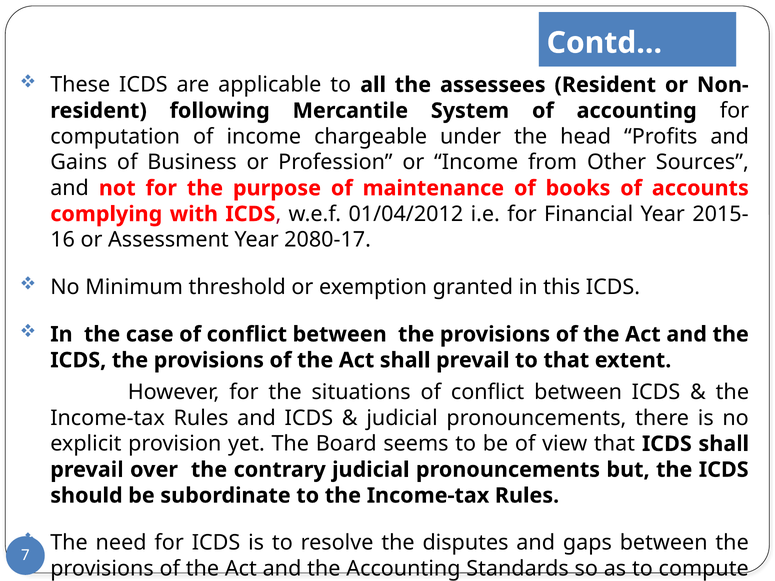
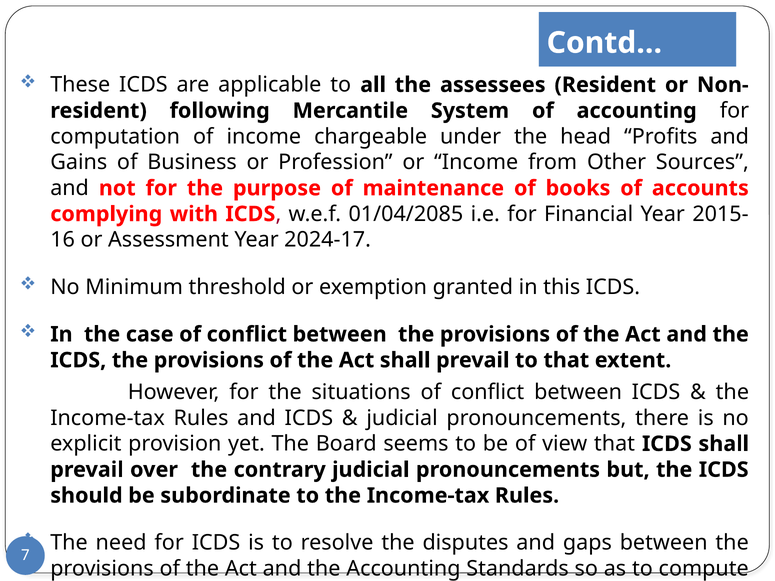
01/04/2012: 01/04/2012 -> 01/04/2085
2080-17: 2080-17 -> 2024-17
